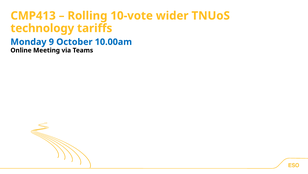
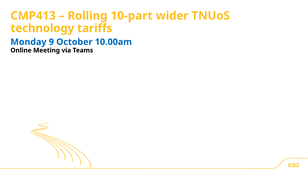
10-vote: 10-vote -> 10-part
